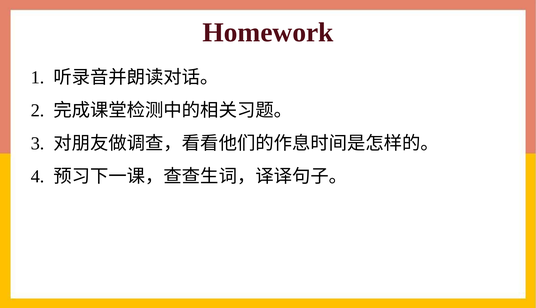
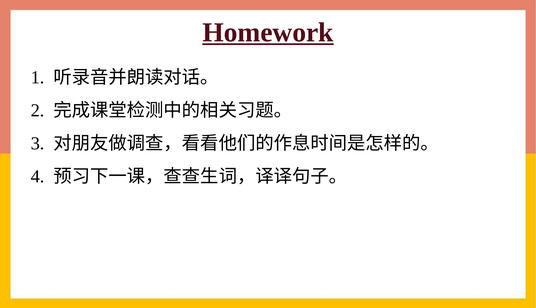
Homework underline: none -> present
